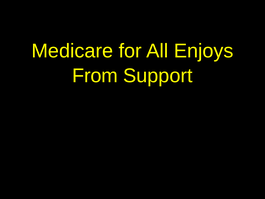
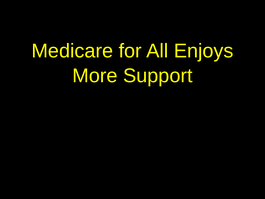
From: From -> More
